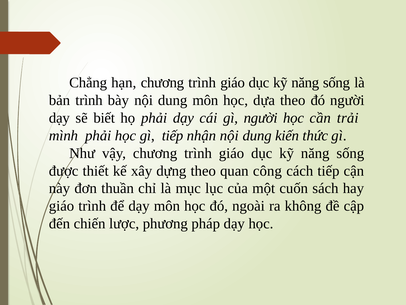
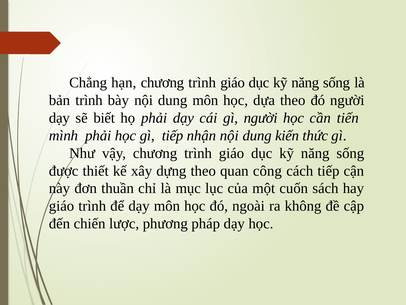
trải: trải -> tiến
